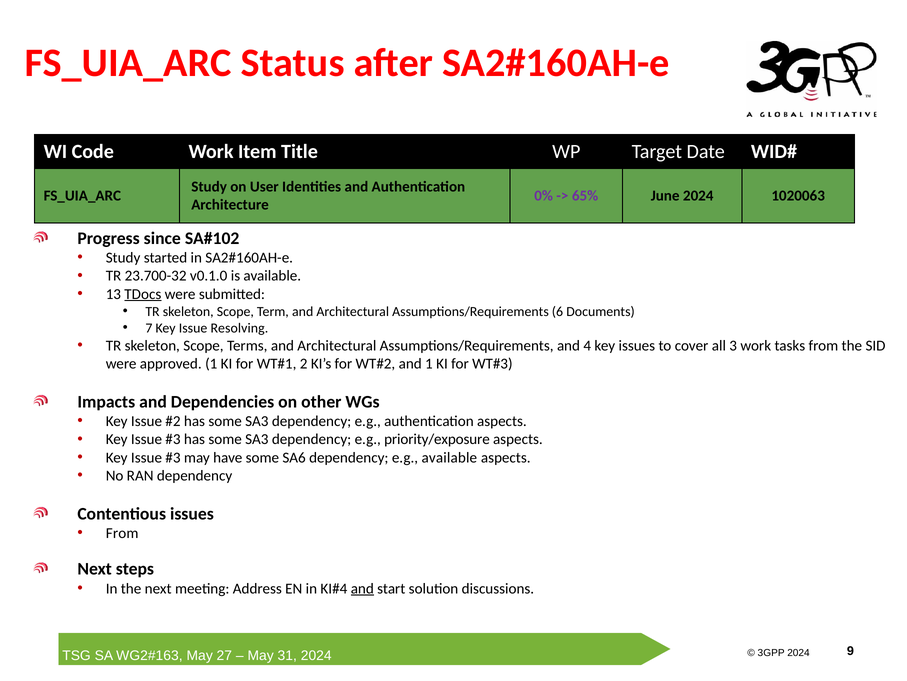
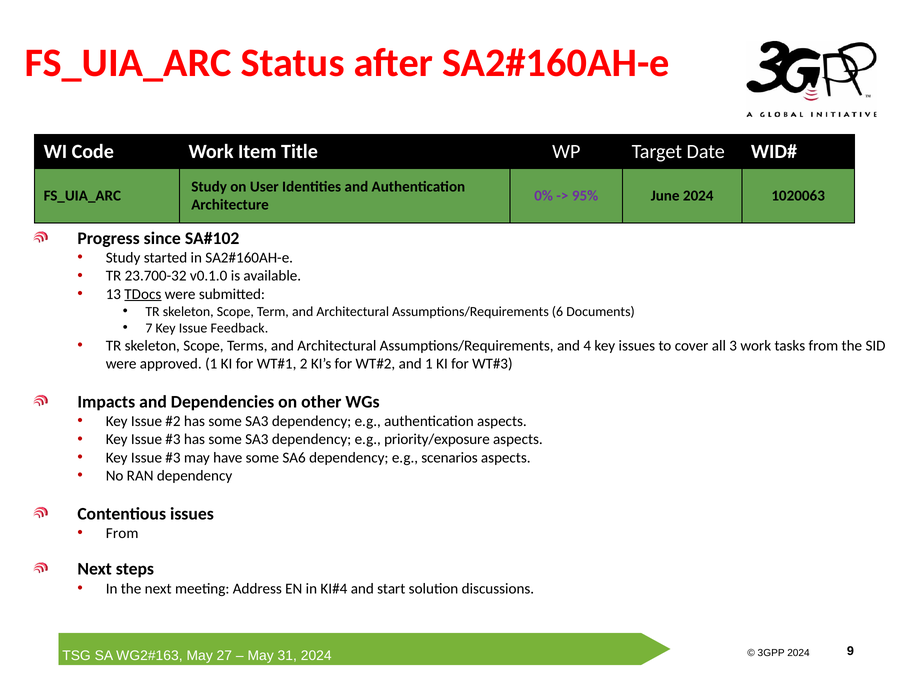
65%: 65% -> 95%
Resolving: Resolving -> Feedback
e.g available: available -> scenarios
and at (362, 588) underline: present -> none
